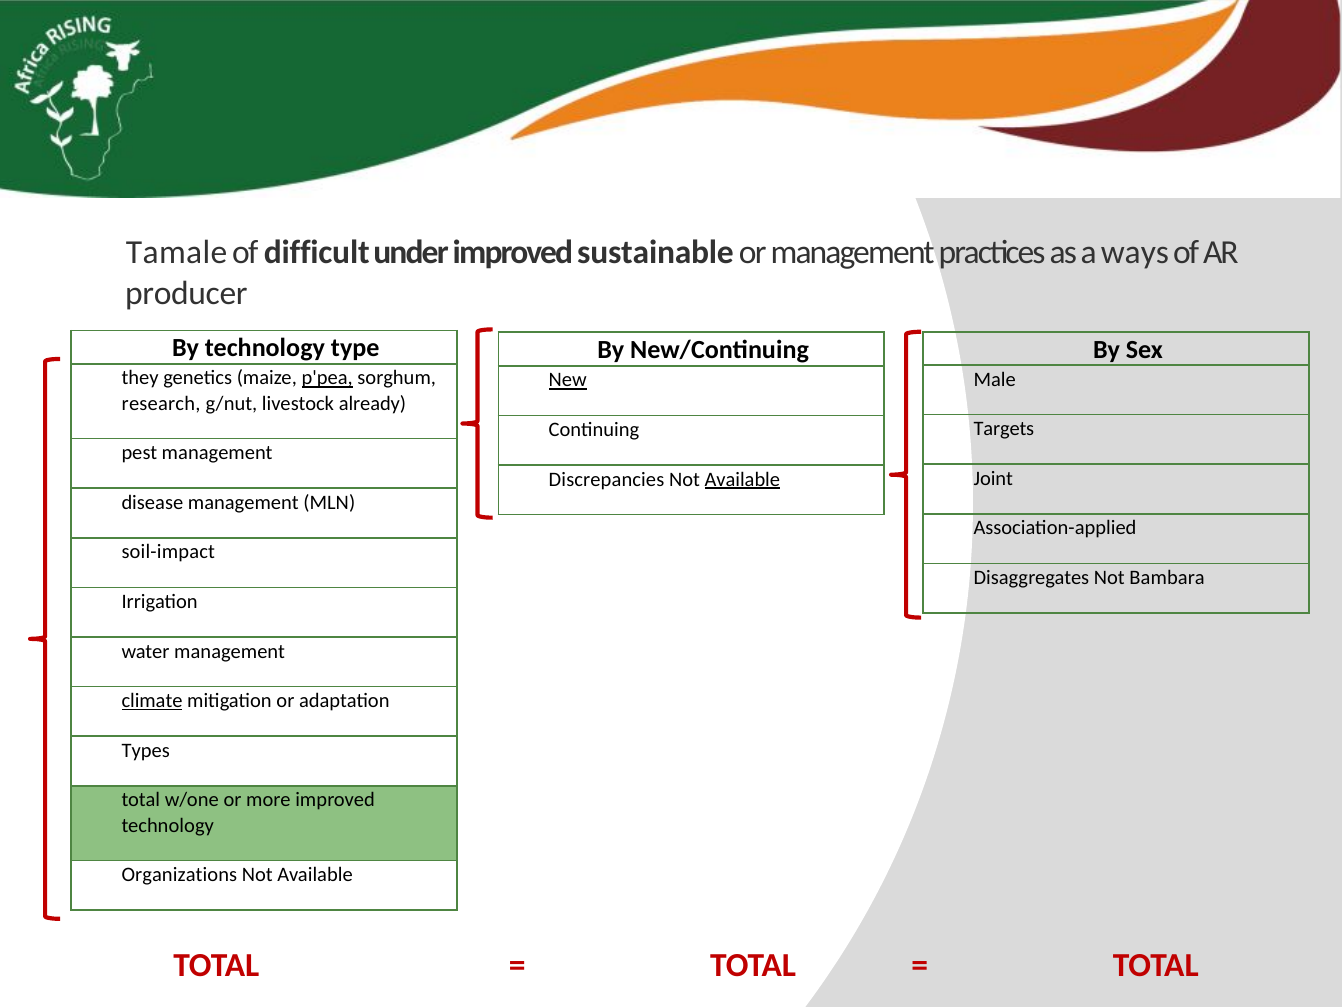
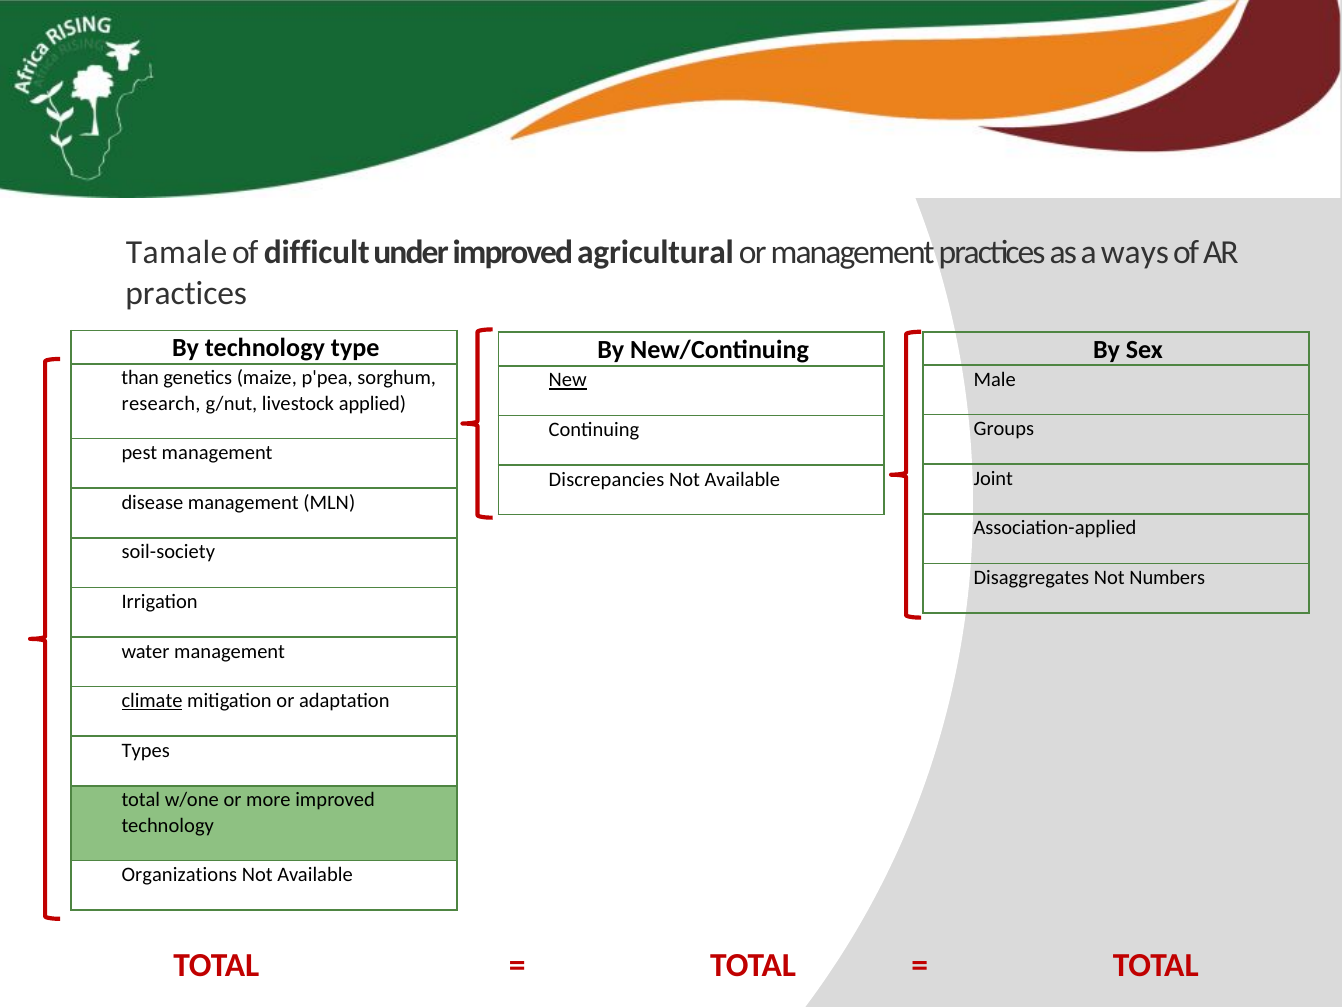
sustainable: sustainable -> agricultural
producer at (186, 293): producer -> practices
they: they -> than
p'pea underline: present -> none
already: already -> applied
Targets: Targets -> Groups
Available at (742, 479) underline: present -> none
soil-impact: soil-impact -> soil-society
Bambara: Bambara -> Numbers
